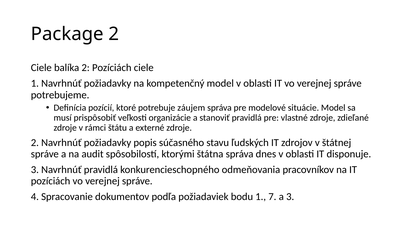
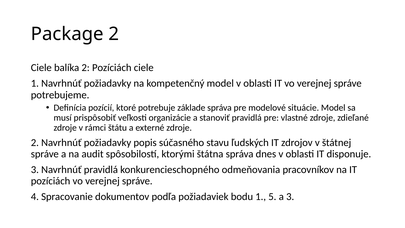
záujem: záujem -> základe
7: 7 -> 5
